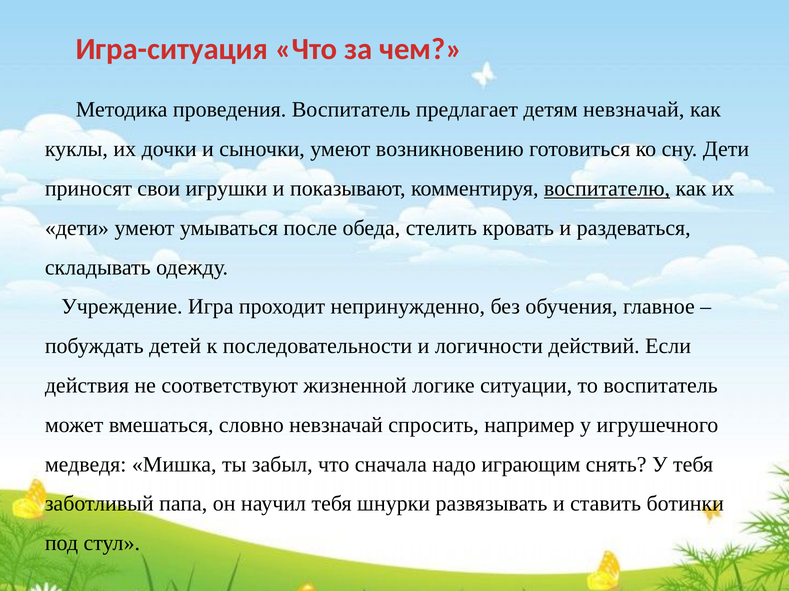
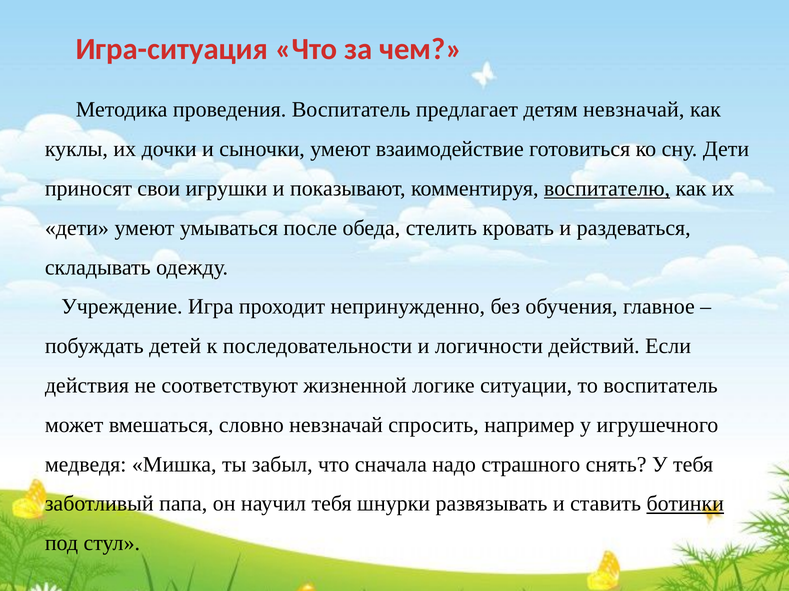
возникновению: возникновению -> взаимодействие
играющим: играющим -> страшного
ботинки underline: none -> present
